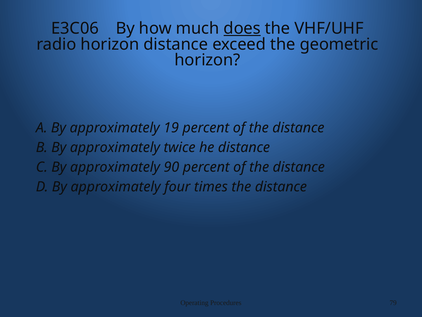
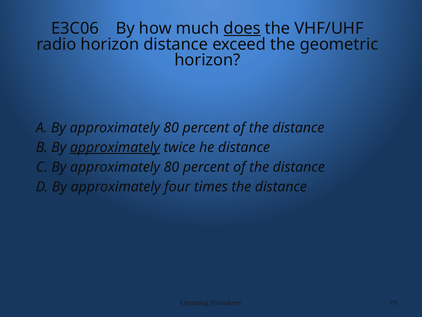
A By approximately 19: 19 -> 80
approximately at (115, 147) underline: none -> present
C By approximately 90: 90 -> 80
